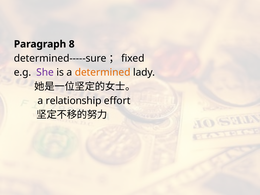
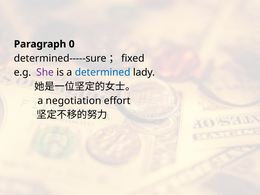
8: 8 -> 0
determined colour: orange -> blue
relationship: relationship -> negotiation
